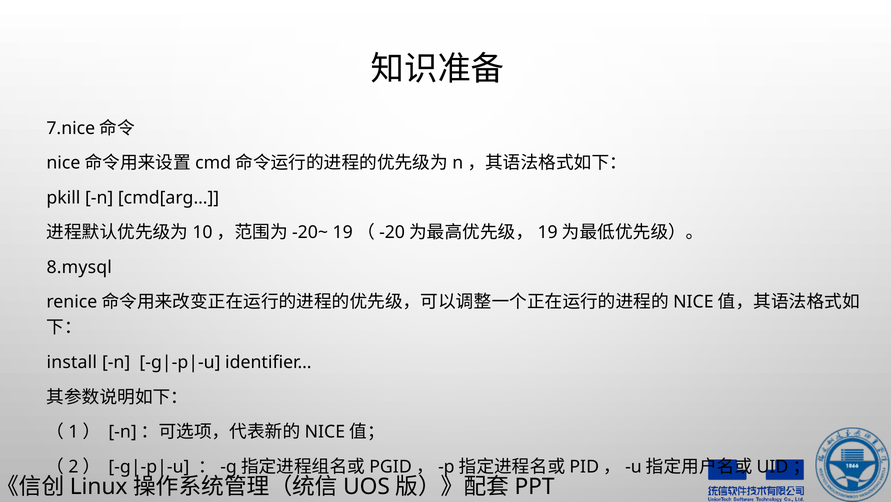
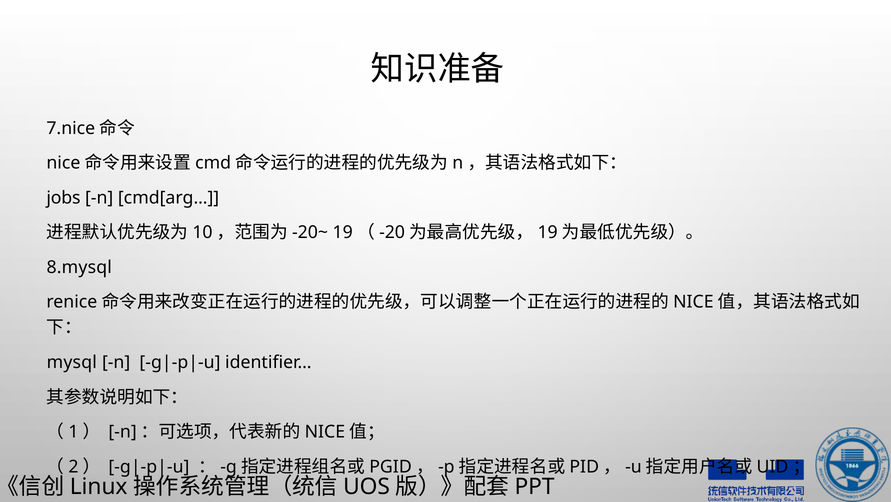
pkill: pkill -> jobs
install: install -> mysql
